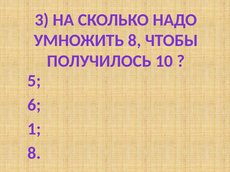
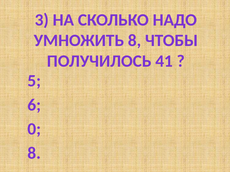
10: 10 -> 41
1: 1 -> 0
